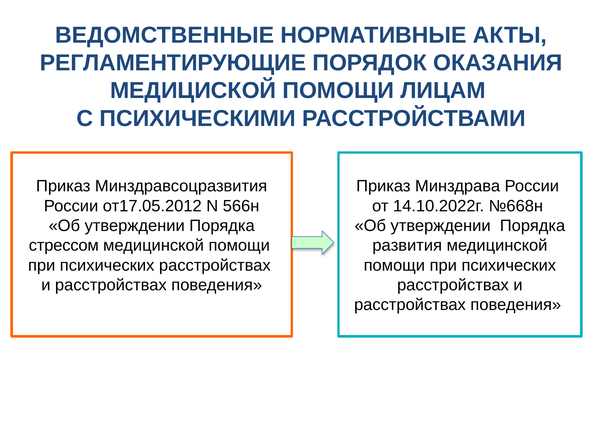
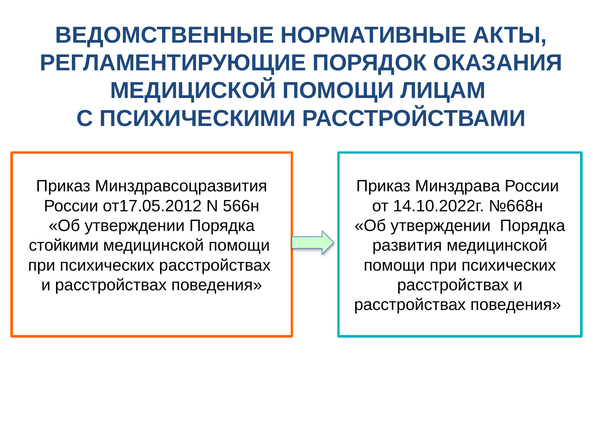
стрессом: стрессом -> стойкими
